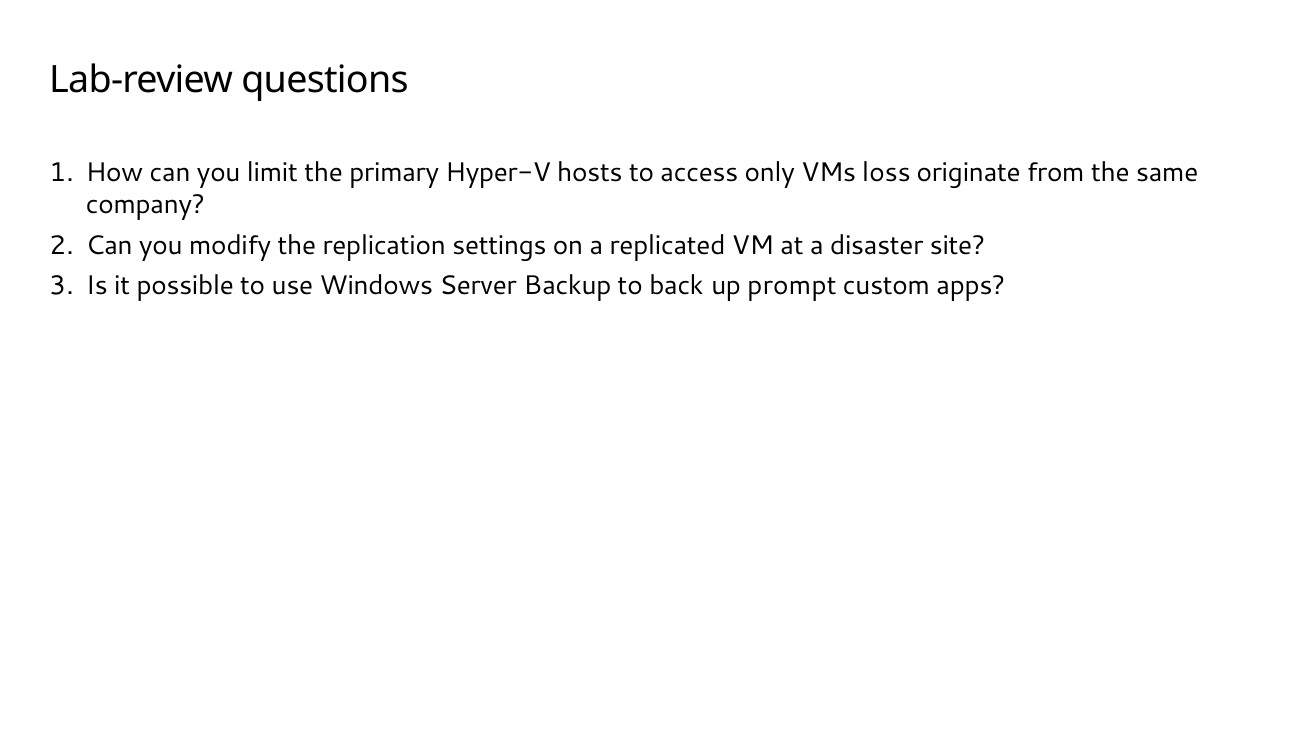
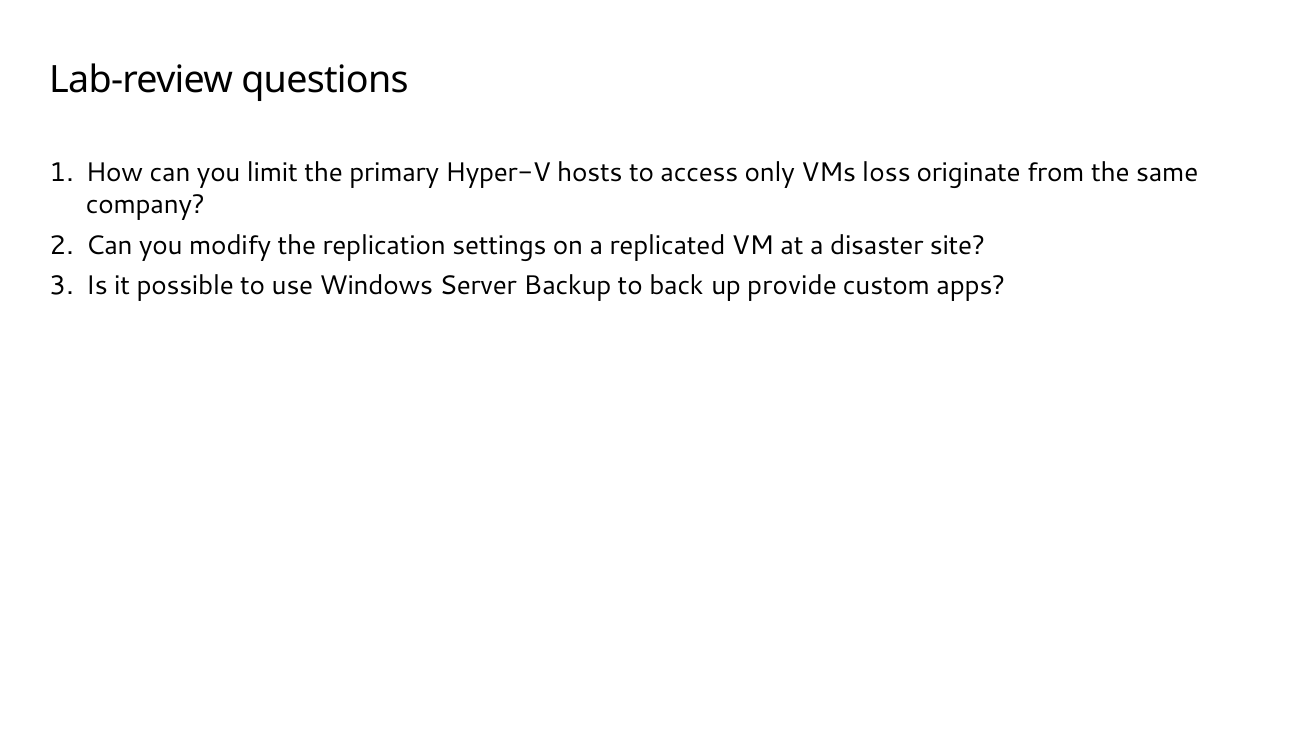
prompt: prompt -> provide
